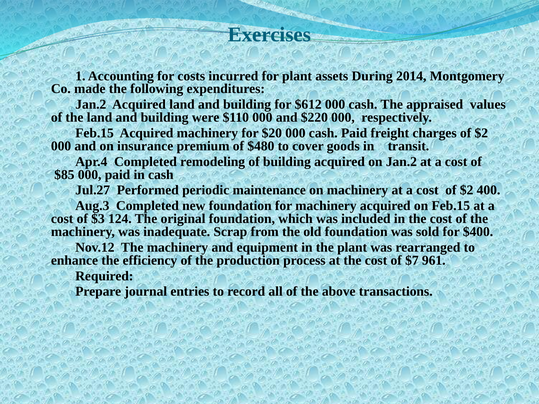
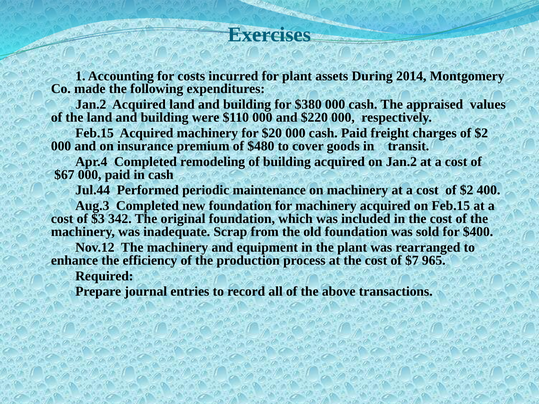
$612: $612 -> $380
$85: $85 -> $67
Jul.27: Jul.27 -> Jul.44
124: 124 -> 342
961: 961 -> 965
